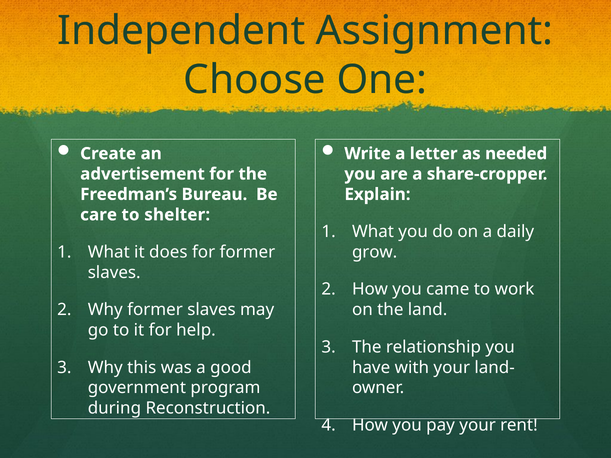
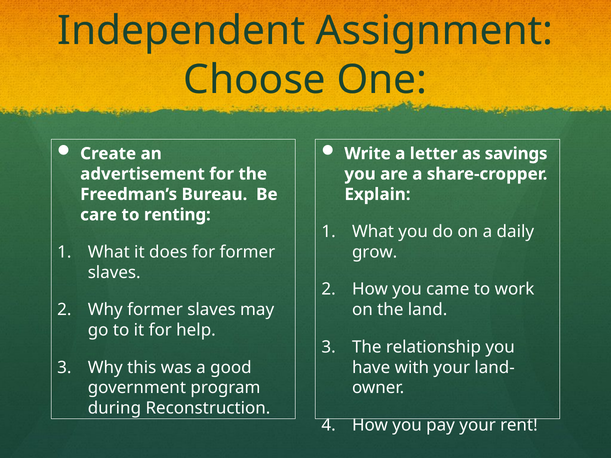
needed: needed -> savings
shelter: shelter -> renting
